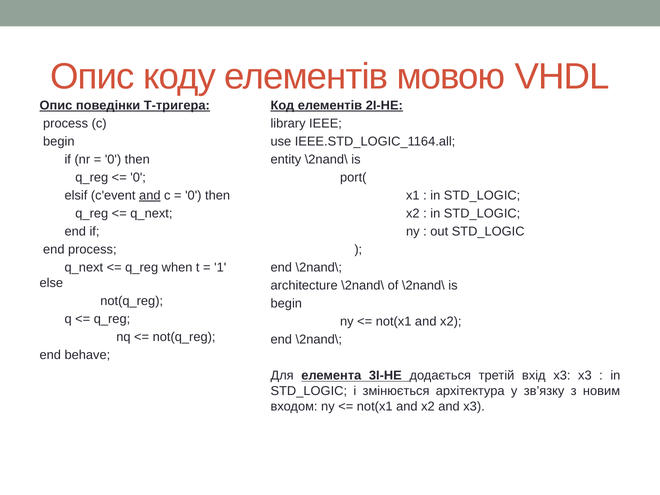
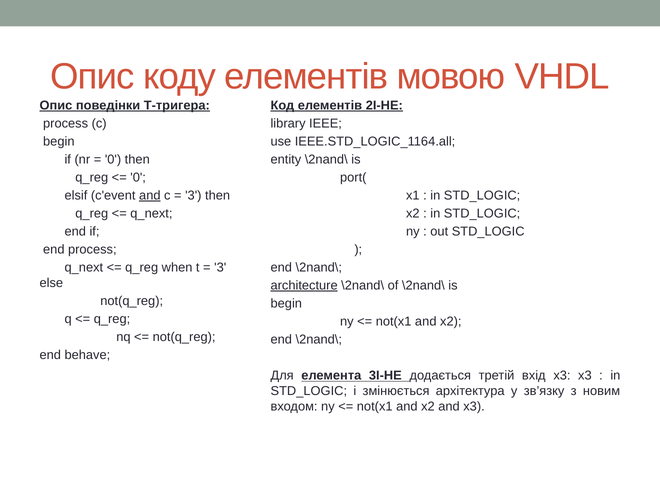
0 at (193, 195): 0 -> 3
1 at (220, 267): 1 -> 3
architecture underline: none -> present
